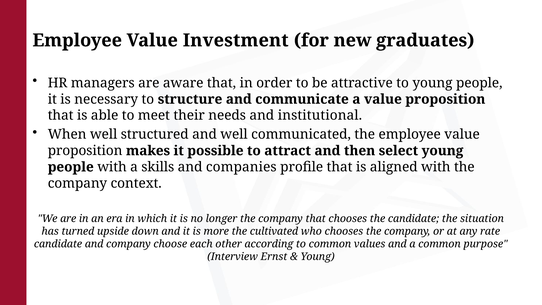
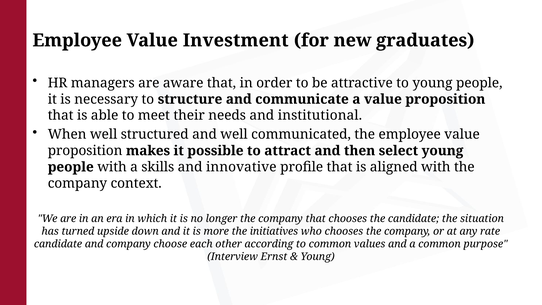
companies: companies -> innovative
cultivated: cultivated -> initiatives
